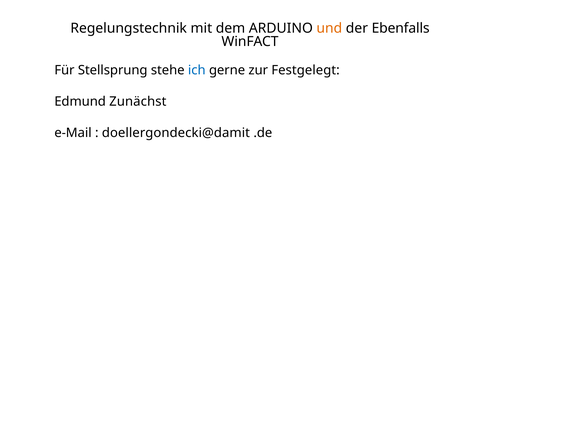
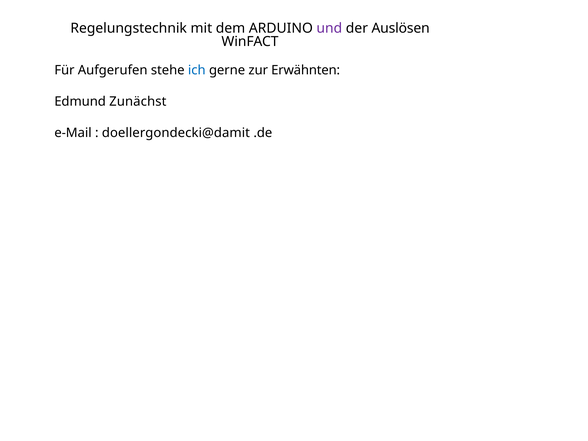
und colour: orange -> purple
Ebenfalls: Ebenfalls -> Auslösen
Stellsprung: Stellsprung -> Aufgerufen
Festgelegt: Festgelegt -> Erwähnten
